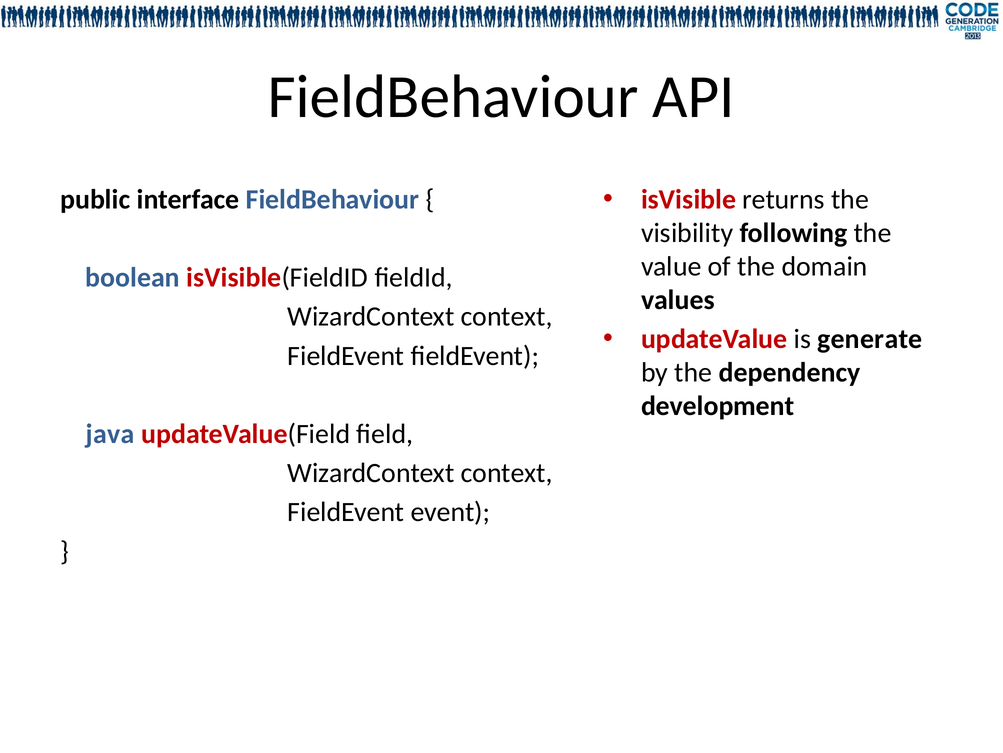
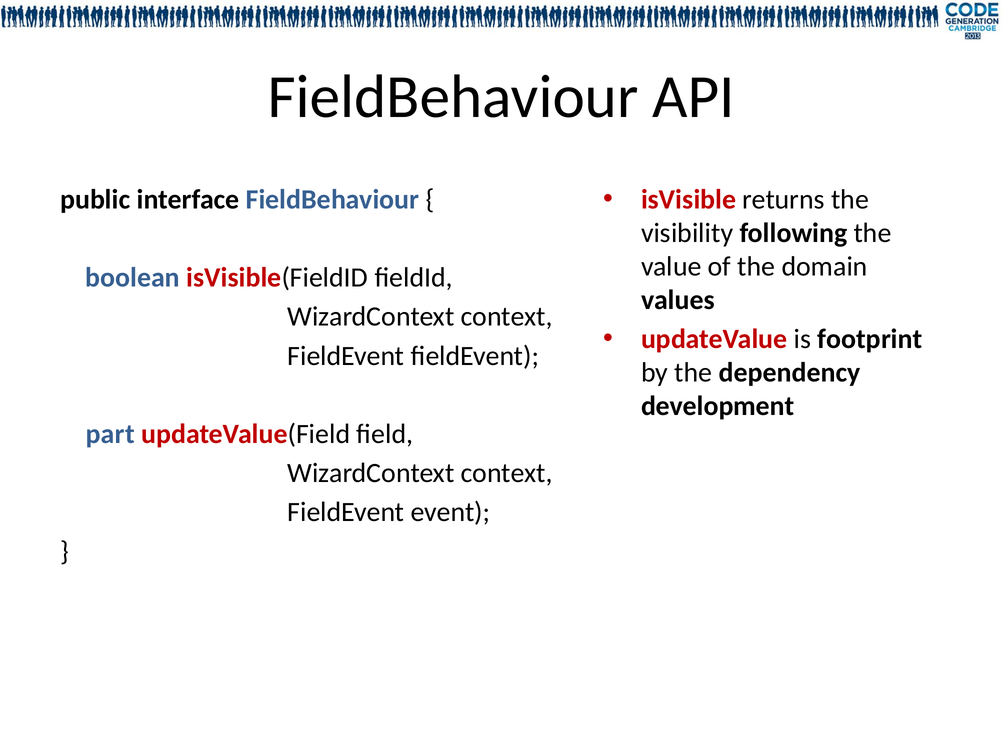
generate: generate -> footprint
java: java -> part
